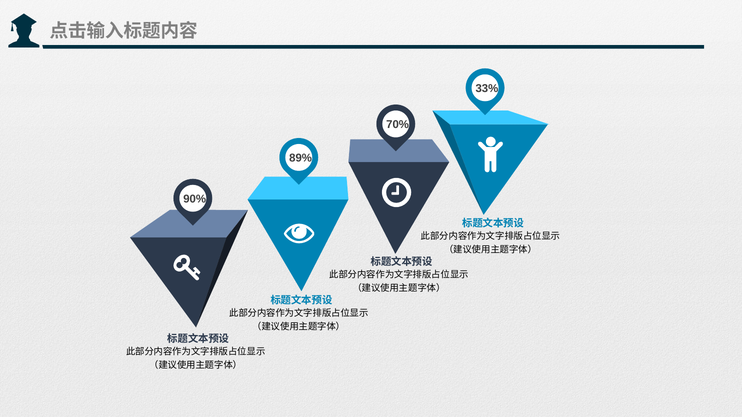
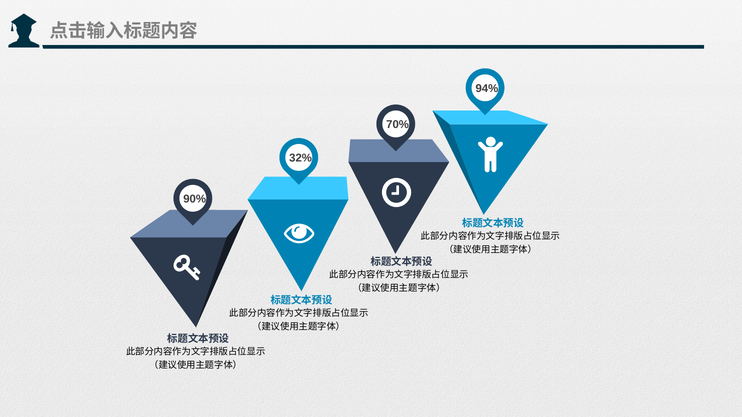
33%: 33% -> 94%
89%: 89% -> 32%
